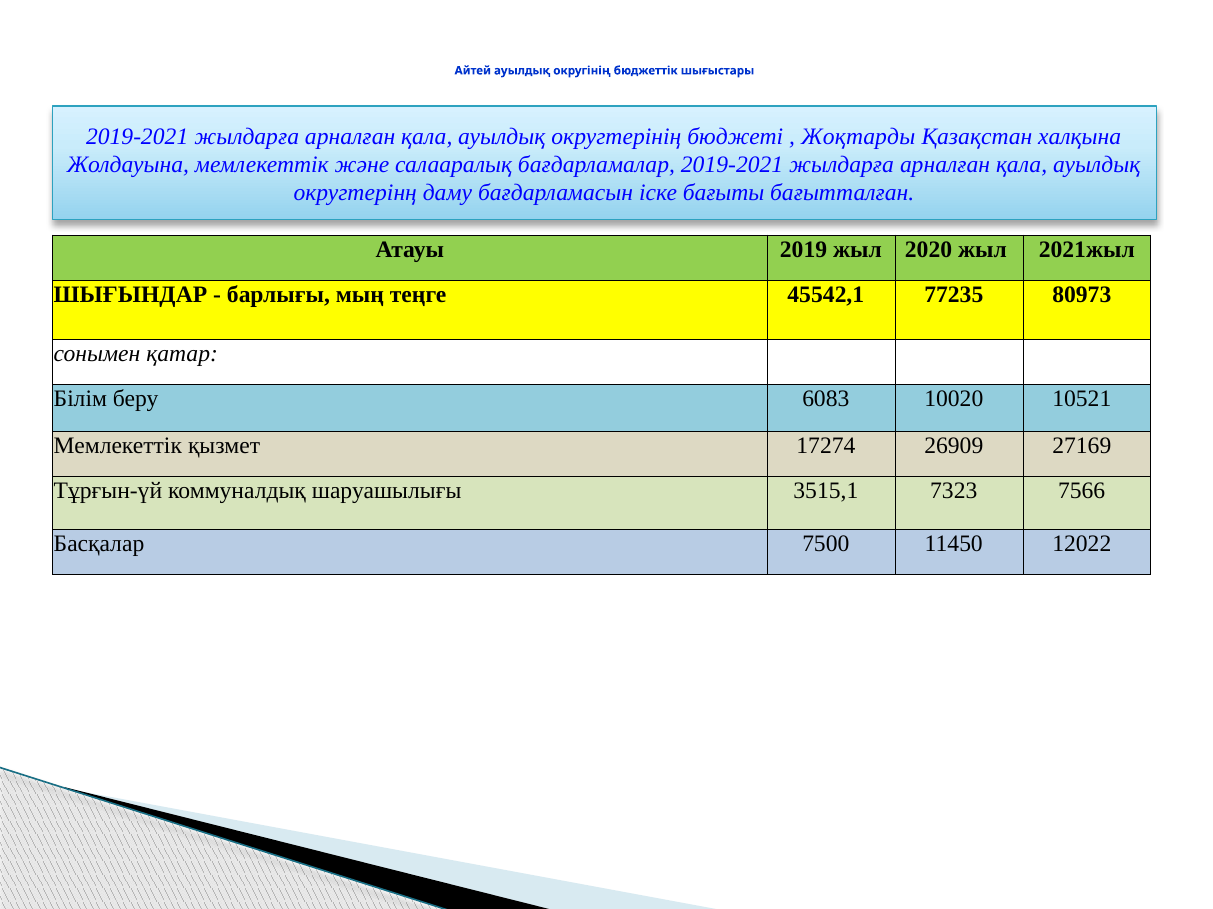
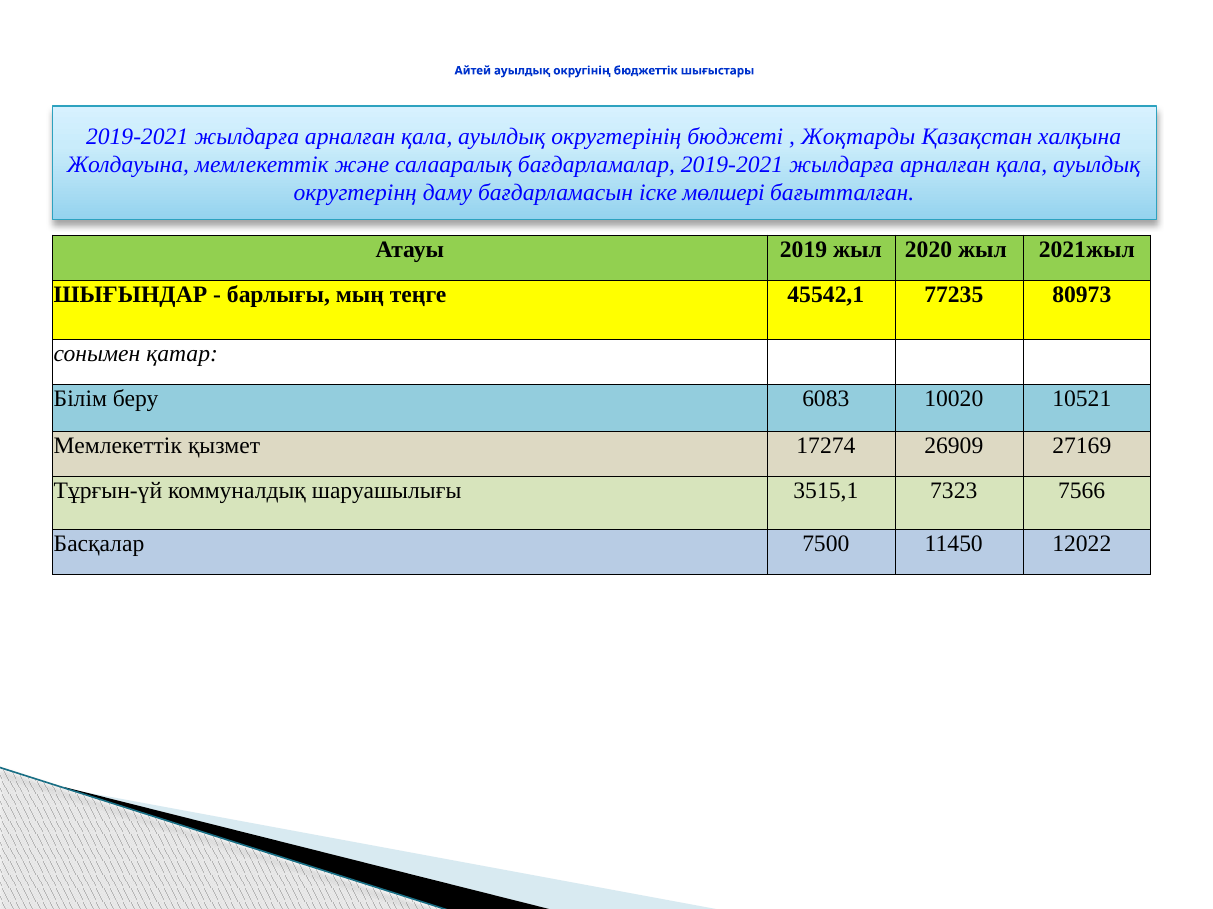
бағыты: бағыты -> мөлшері
